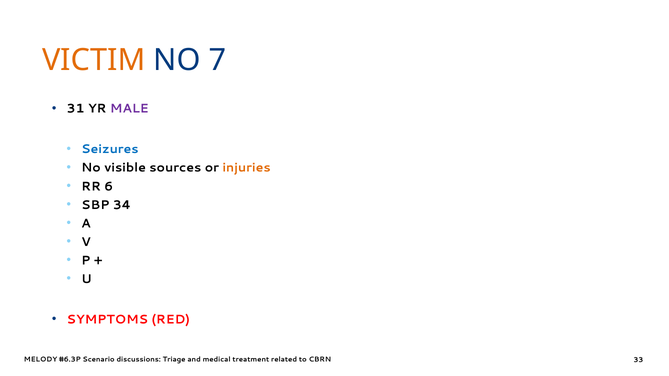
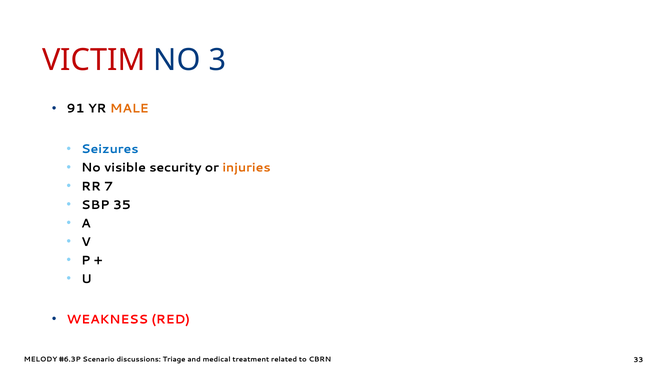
VICTIM colour: orange -> red
7: 7 -> 3
31: 31 -> 91
MALE colour: purple -> orange
sources: sources -> security
6: 6 -> 7
34: 34 -> 35
SYMPTOMS: SYMPTOMS -> WEAKNESS
